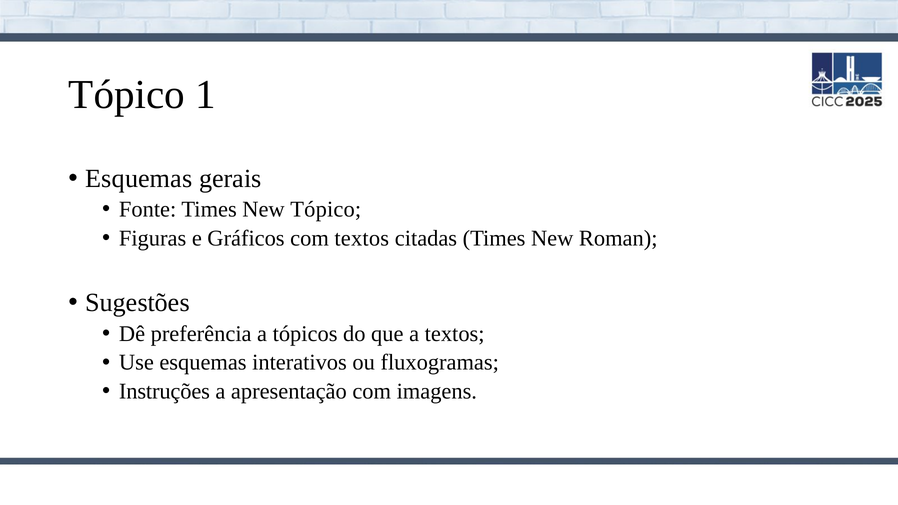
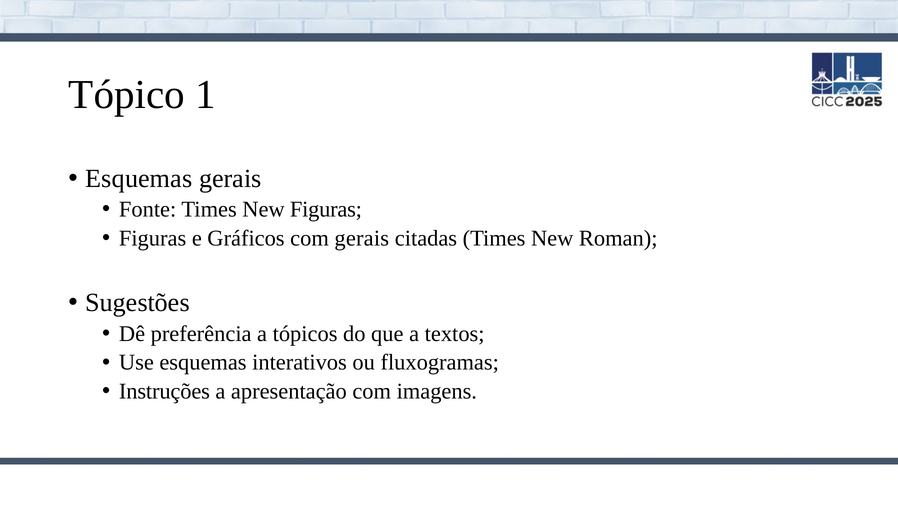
New Tópico: Tópico -> Figuras
com textos: textos -> gerais
